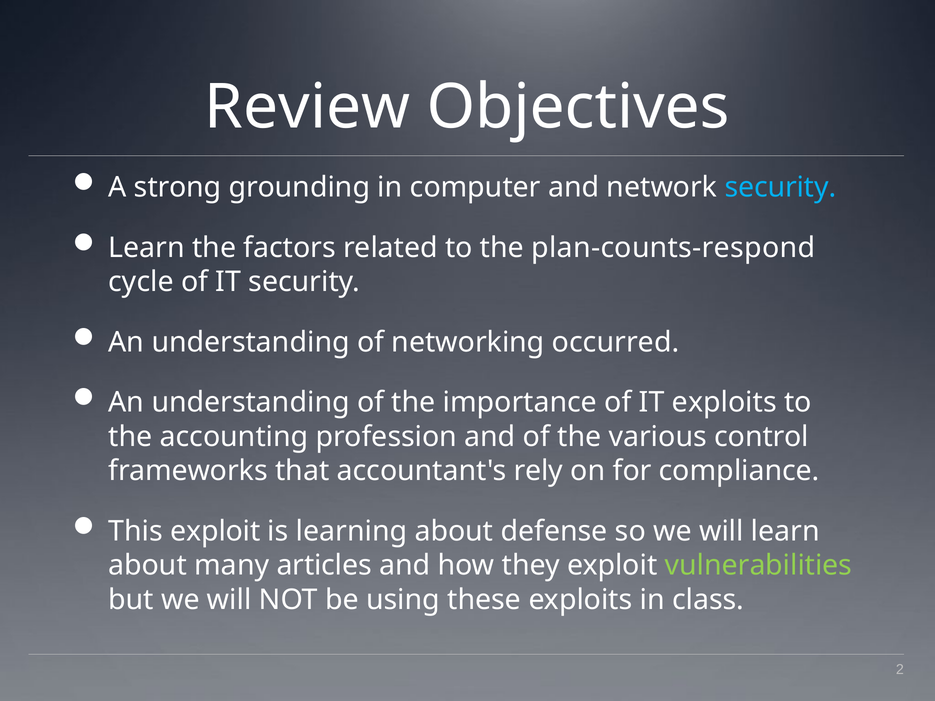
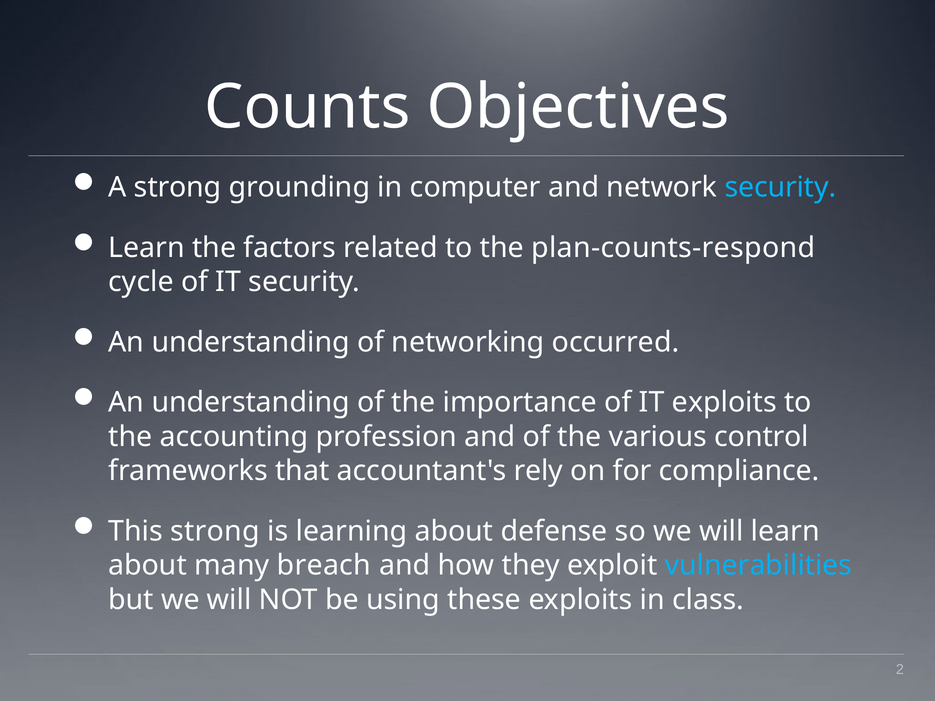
Review: Review -> Counts
This exploit: exploit -> strong
articles: articles -> breach
vulnerabilities colour: light green -> light blue
